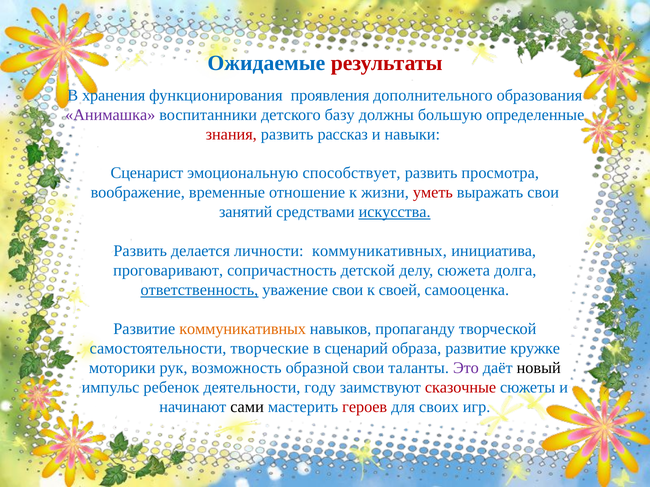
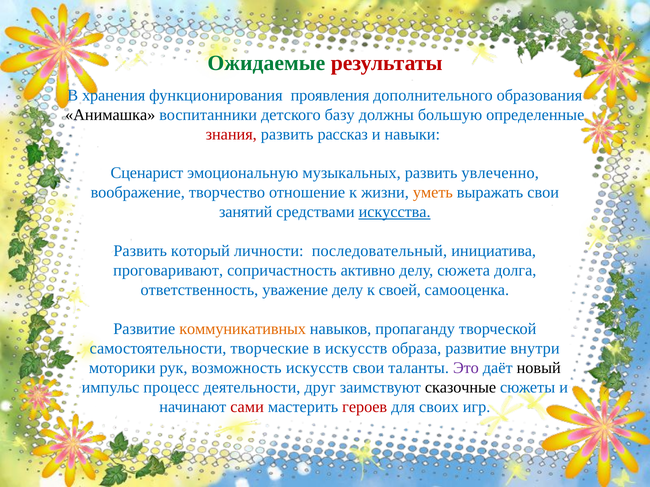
Ожидаемые colour: blue -> green
Анимашка colour: purple -> black
способствует: способствует -> музыкальных
просмотра: просмотра -> увлеченно
временные: временные -> творчество
уметь colour: red -> orange
делается: делается -> который
личности коммуникативных: коммуникативных -> последовательный
детской: детской -> активно
ответственность underline: present -> none
уважение свои: свои -> делу
в сценарий: сценарий -> искусств
кружке: кружке -> внутри
возможность образной: образной -> искусств
ребенок: ребенок -> процесс
году: году -> друг
сказочные colour: red -> black
сами colour: black -> red
